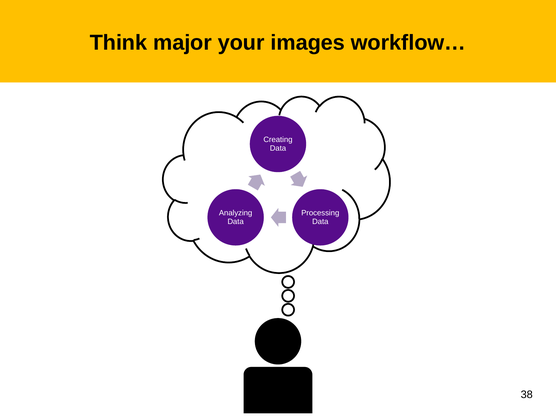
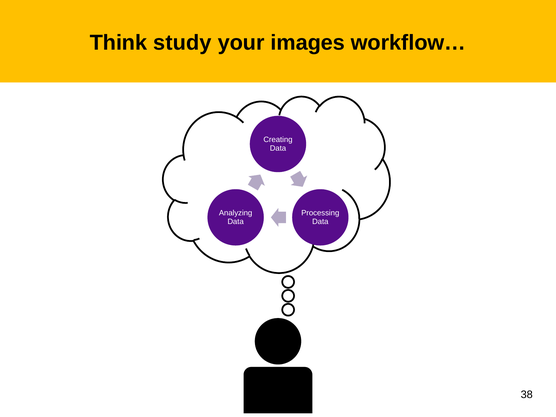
major: major -> study
